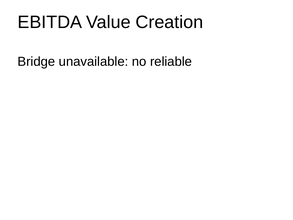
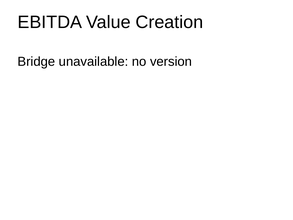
reliable: reliable -> version
